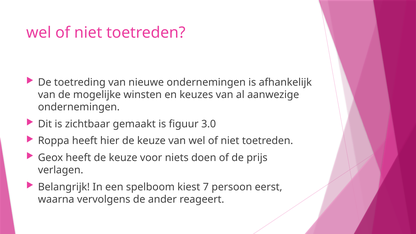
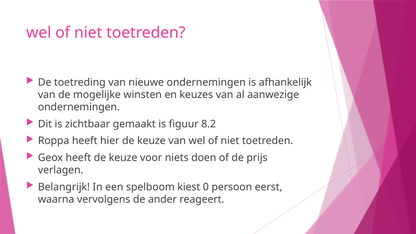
3.0: 3.0 -> 8.2
7: 7 -> 0
